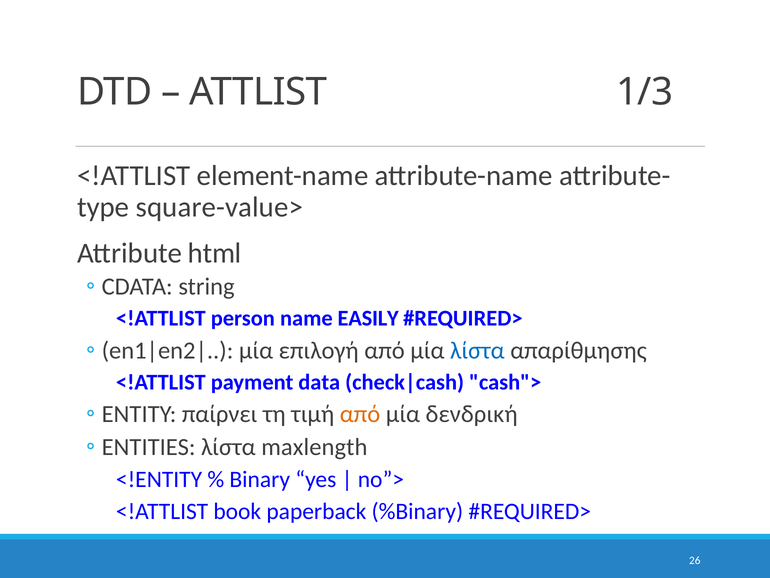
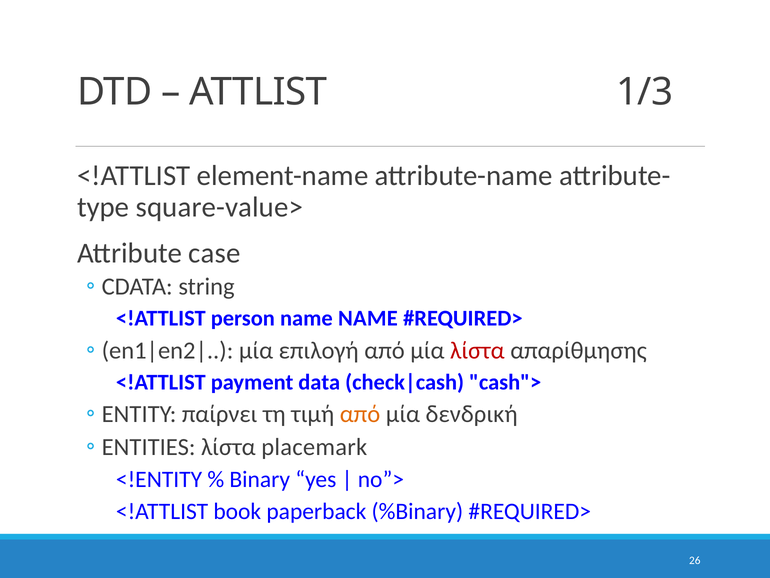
html: html -> case
name EASILY: EASILY -> NAME
λίστα at (477, 350) colour: blue -> red
maxlength: maxlength -> placemark
